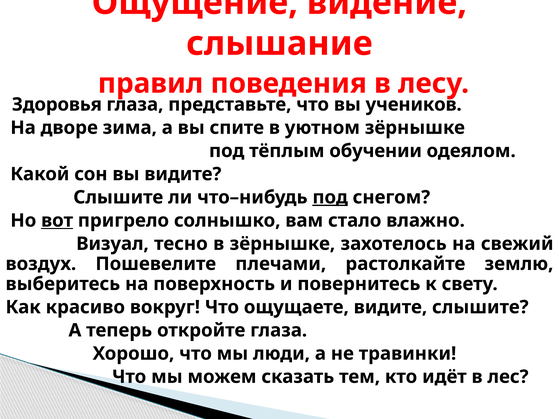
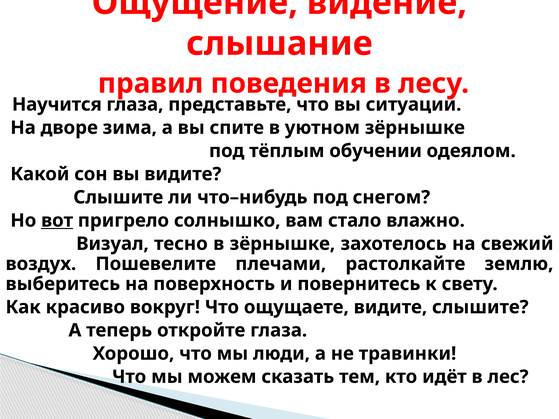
Здоровья: Здоровья -> Научится
учеников: учеников -> ситуации
под at (330, 197) underline: present -> none
